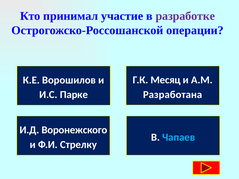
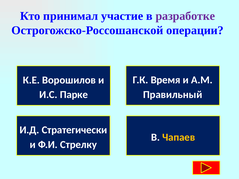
Месяц: Месяц -> Время
Разработана: Разработана -> Правильный
Воронежского: Воронежского -> Стратегически
Чапаев colour: light blue -> yellow
